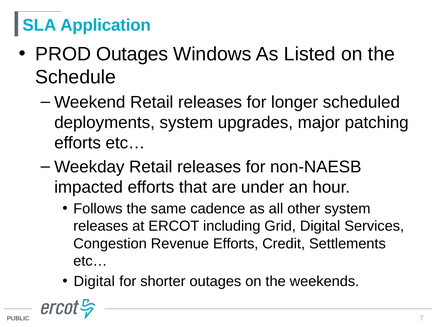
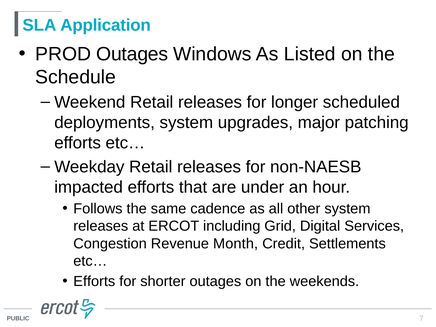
Revenue Efforts: Efforts -> Month
Digital at (94, 281): Digital -> Efforts
